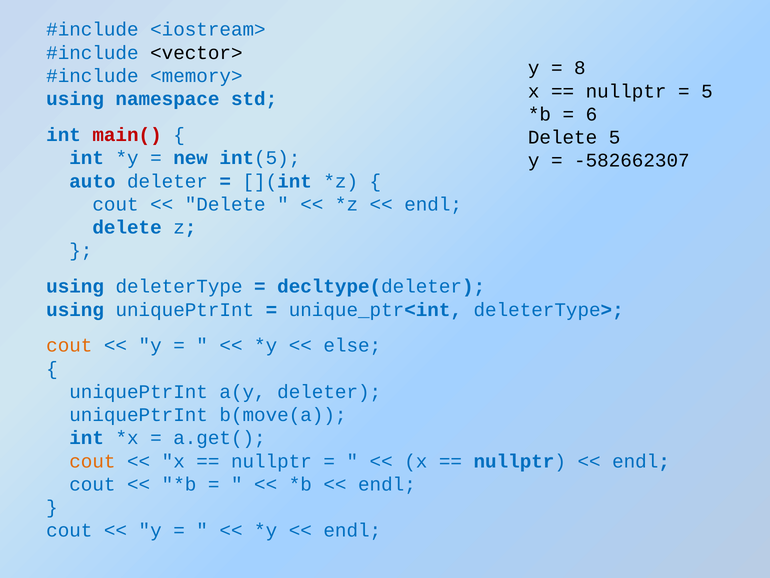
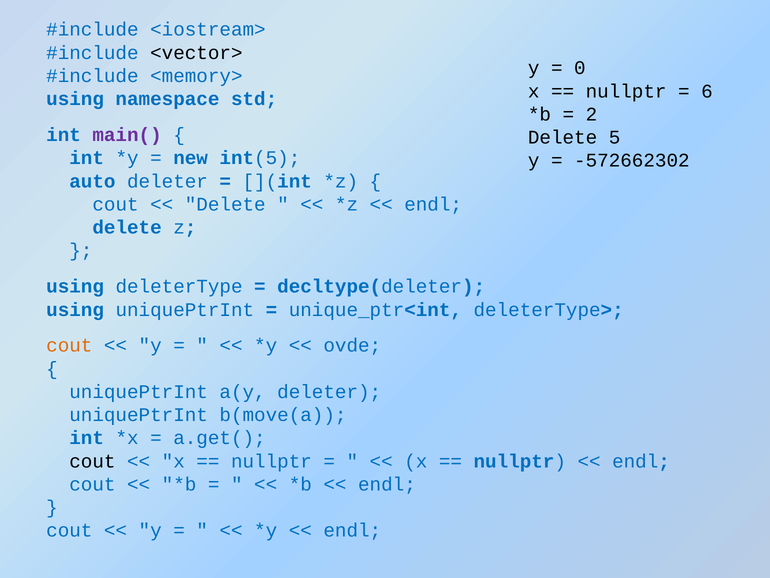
8: 8 -> 0
5 at (707, 91): 5 -> 6
6: 6 -> 2
main( colour: red -> purple
-582662307: -582662307 -> -572662302
else: else -> ovde
cout at (92, 461) colour: orange -> black
